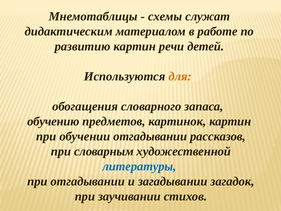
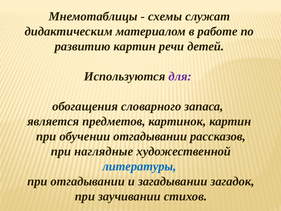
для colour: orange -> purple
обучению: обучению -> является
словарным: словарным -> наглядные
